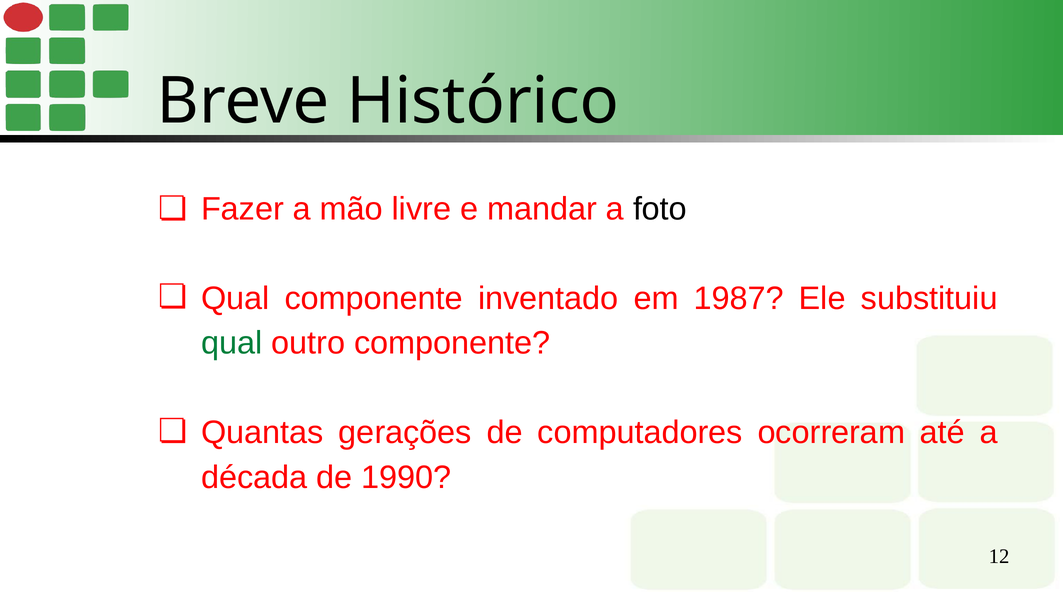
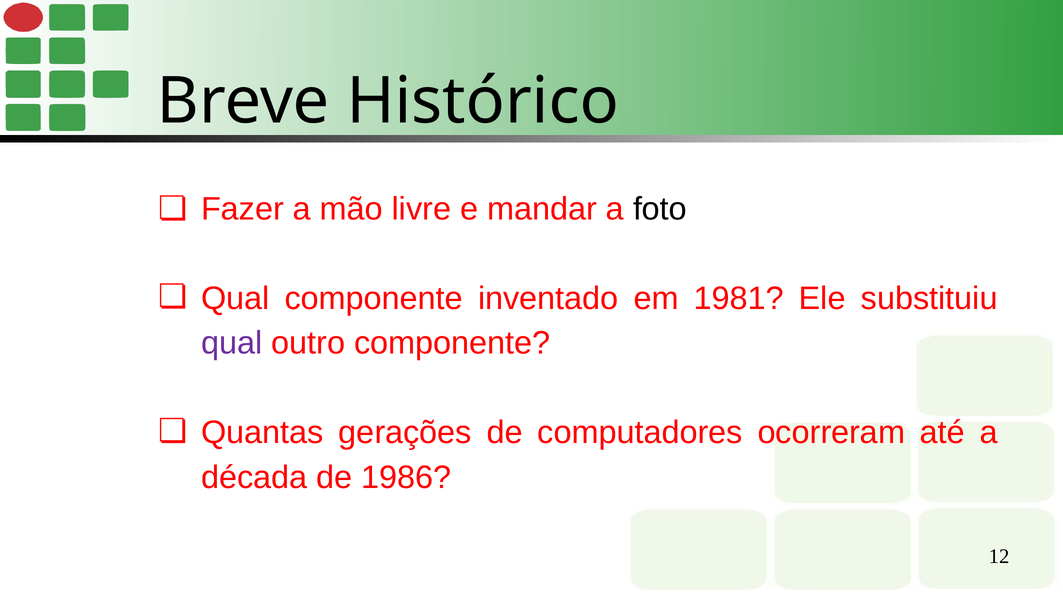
1987: 1987 -> 1981
qual at (232, 343) colour: green -> purple
1990: 1990 -> 1986
